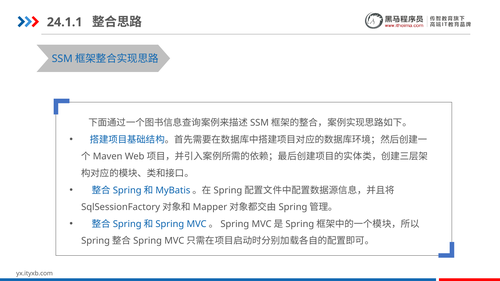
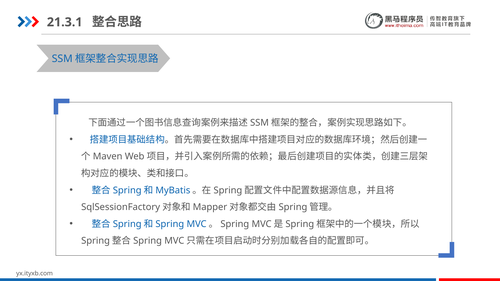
24.1.1: 24.1.1 -> 21.3.1
